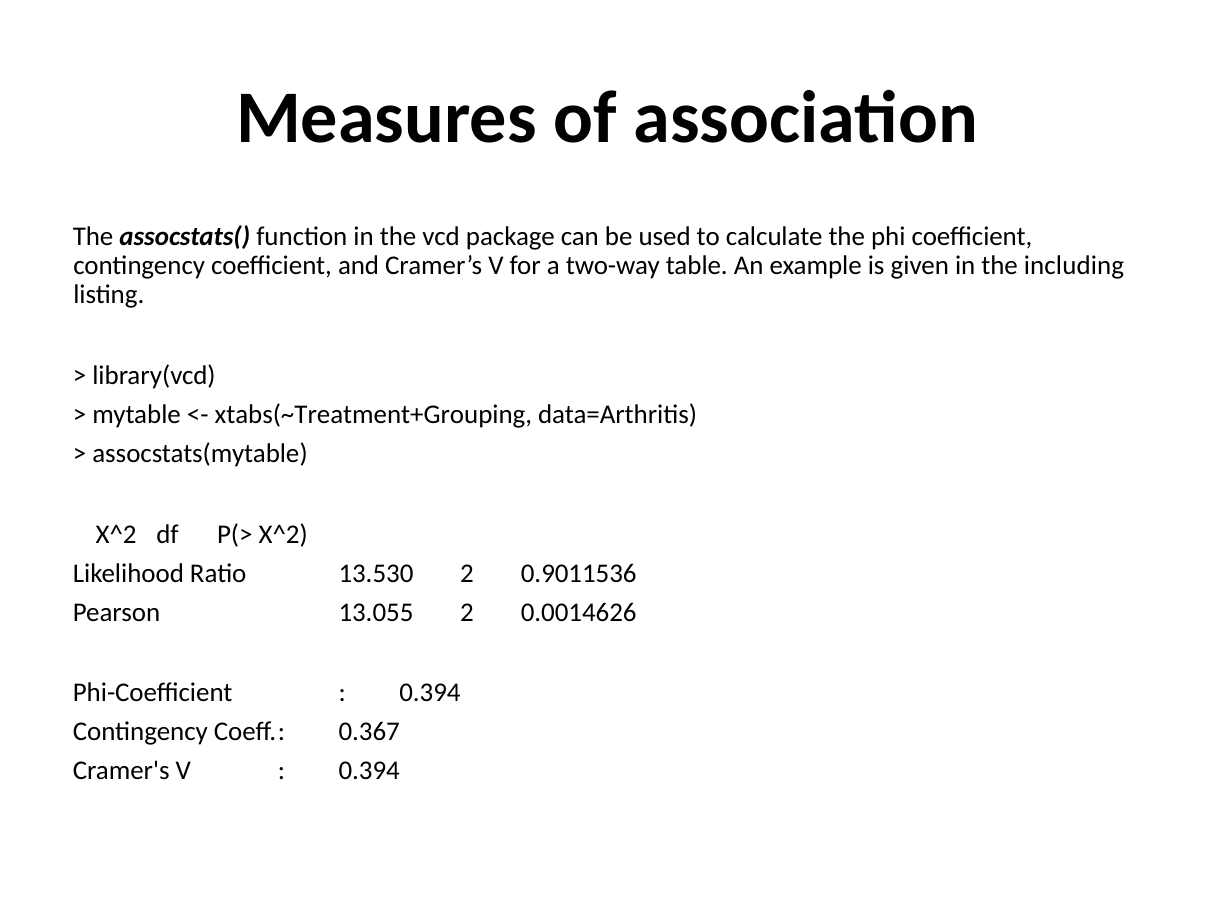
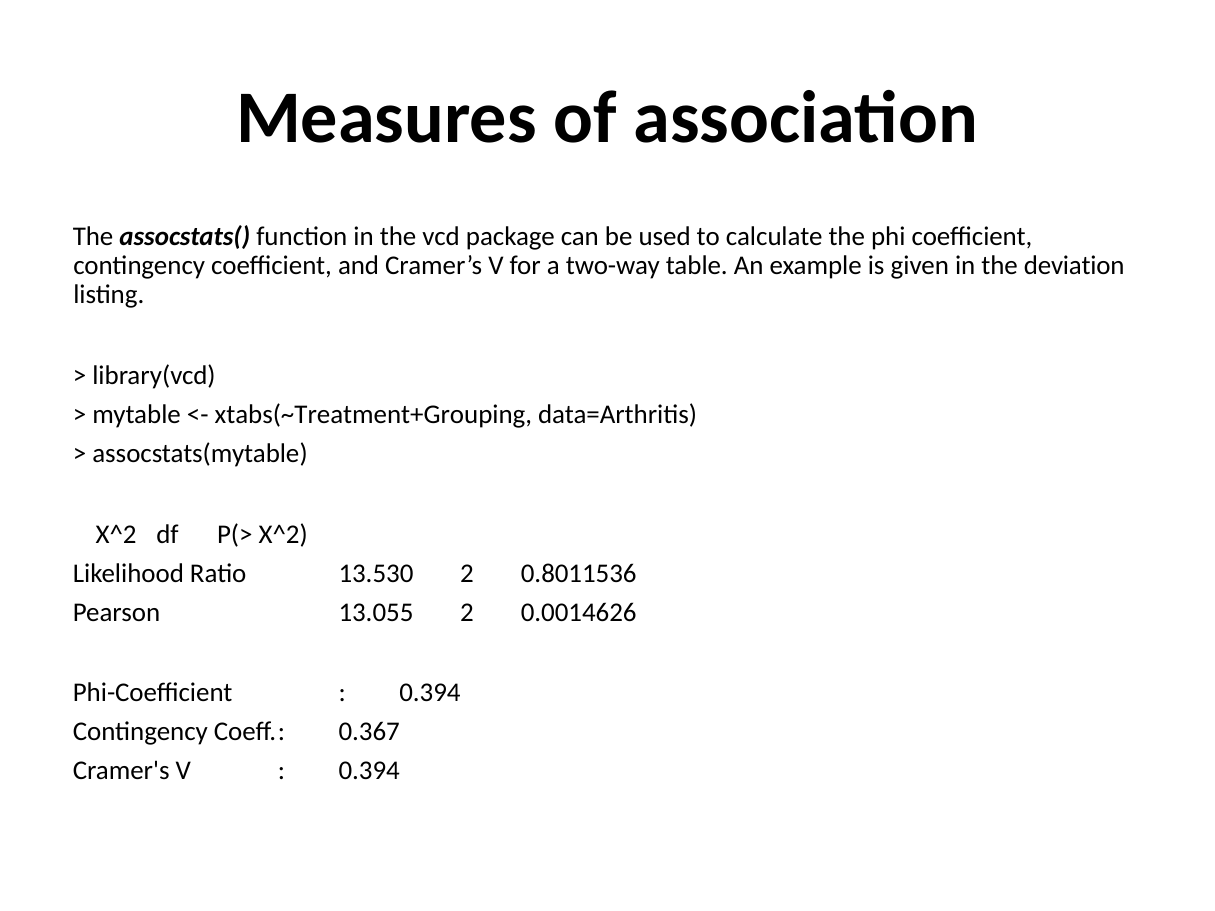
including: including -> deviation
0.9011536: 0.9011536 -> 0.8011536
